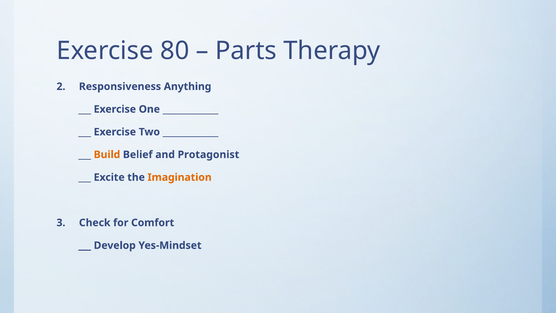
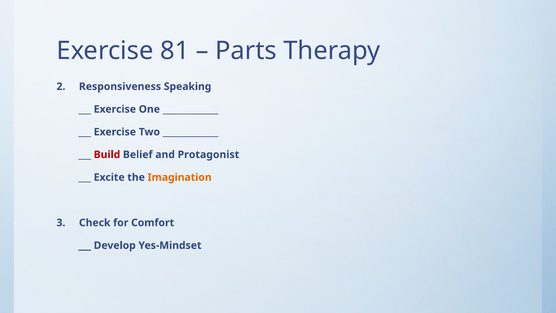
80: 80 -> 81
Anything: Anything -> Speaking
Build colour: orange -> red
